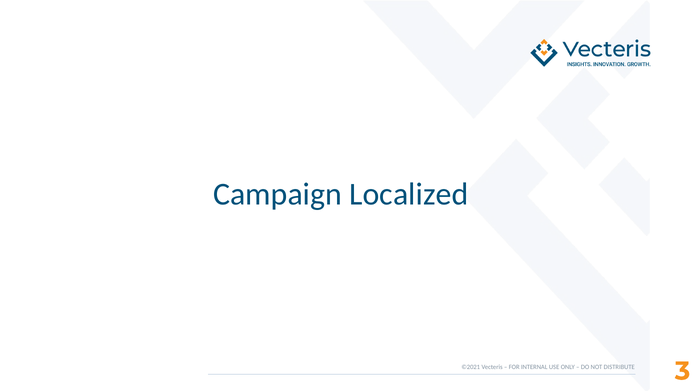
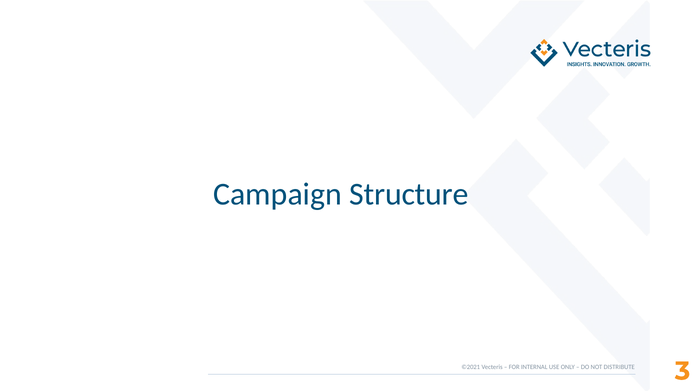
Localized: Localized -> Structure
